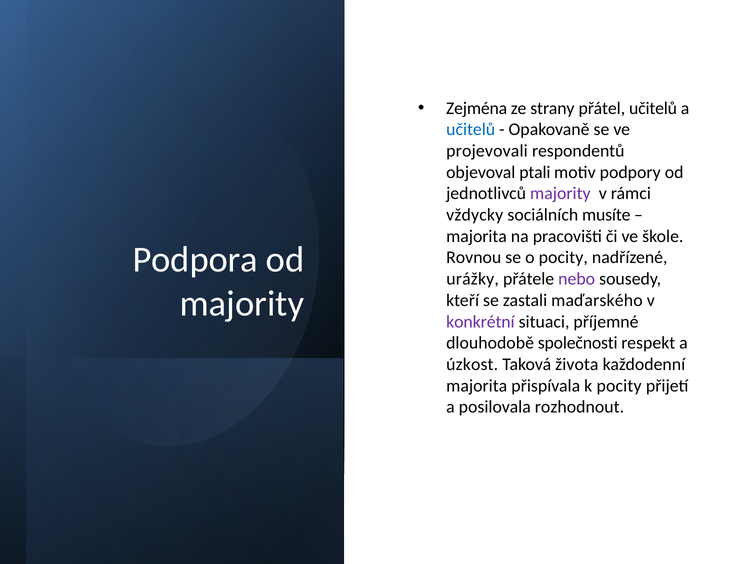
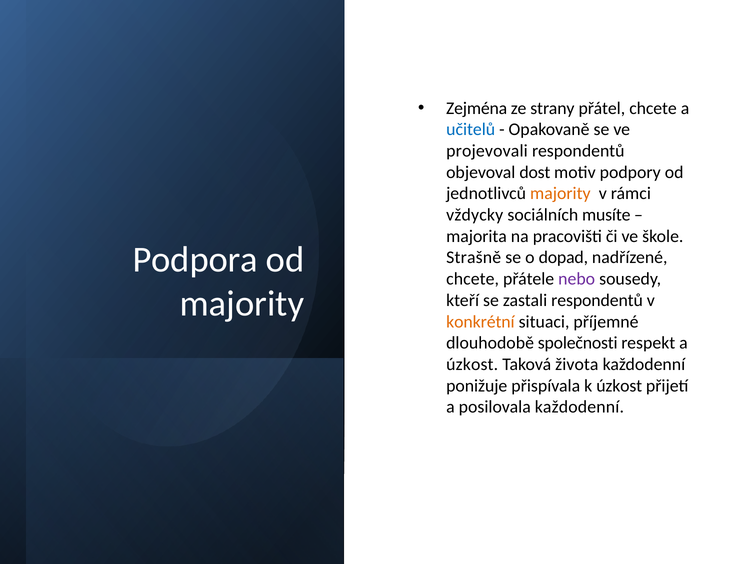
přátel učitelů: učitelů -> chcete
ptali: ptali -> dost
majority at (560, 194) colour: purple -> orange
Rovnou: Rovnou -> Strašně
o pocity: pocity -> dopad
urážky at (473, 279): urážky -> chcete
zastali maďarského: maďarského -> respondentů
konkrétní colour: purple -> orange
majorita at (477, 386): majorita -> ponižuje
k pocity: pocity -> úzkost
posilovala rozhodnout: rozhodnout -> každodenní
